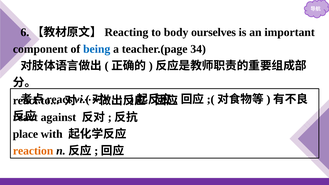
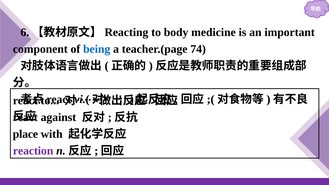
ourselves: ourselves -> medicine
34: 34 -> 74
reaction colour: orange -> purple
